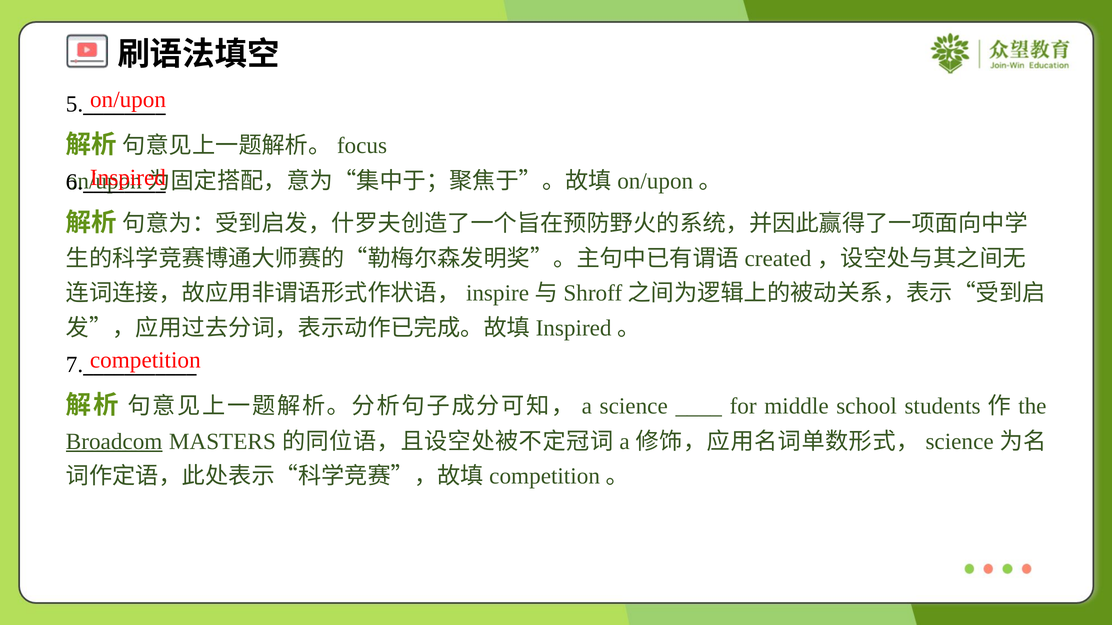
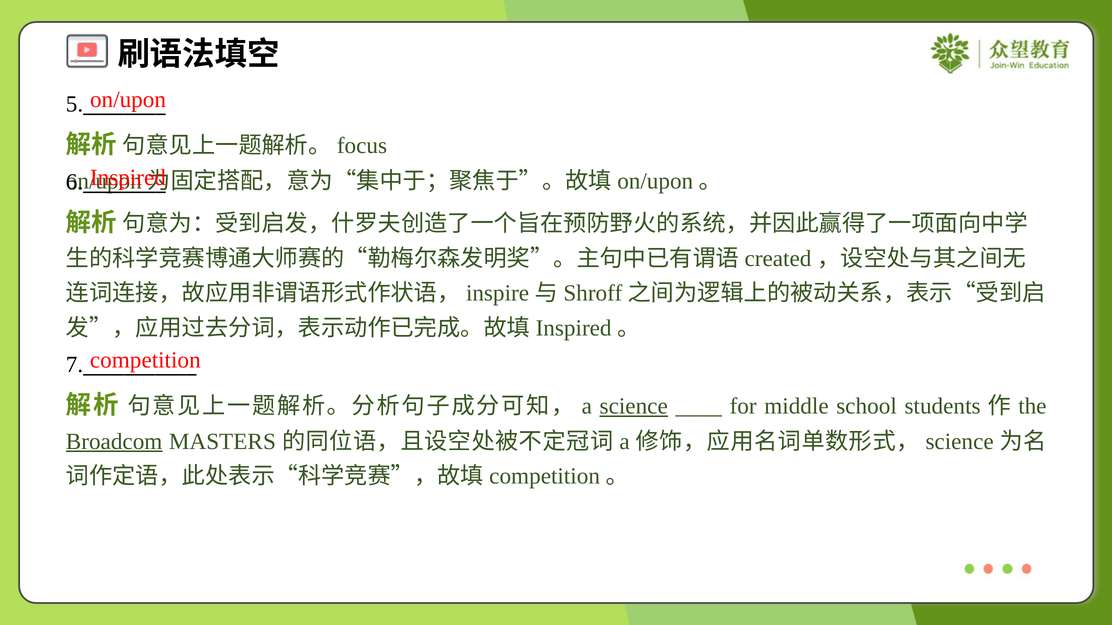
science at (634, 407) underline: none -> present
